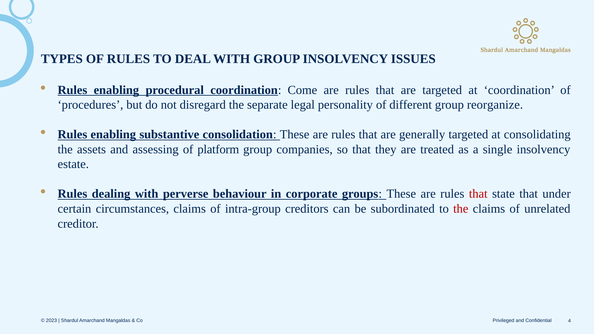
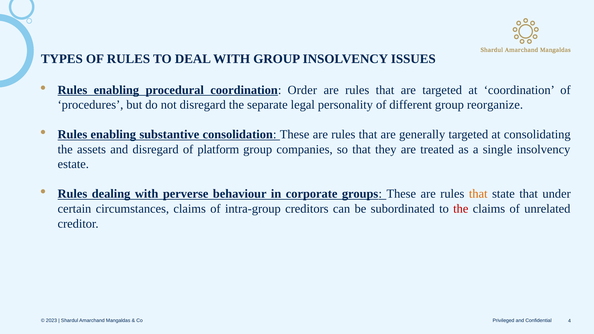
Come: Come -> Order
and assessing: assessing -> disregard
that at (478, 194) colour: red -> orange
